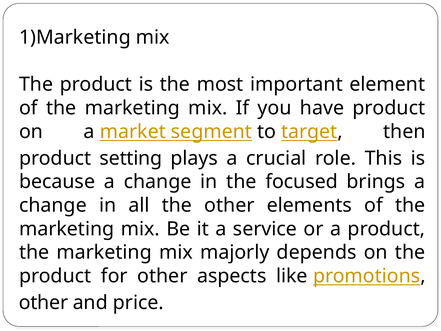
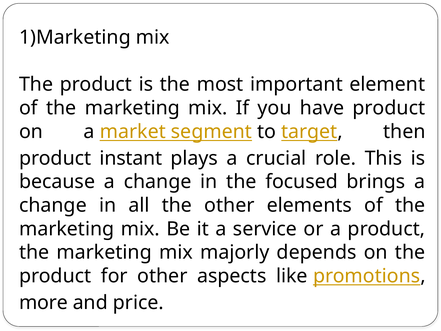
setting: setting -> instant
other at (43, 302): other -> more
